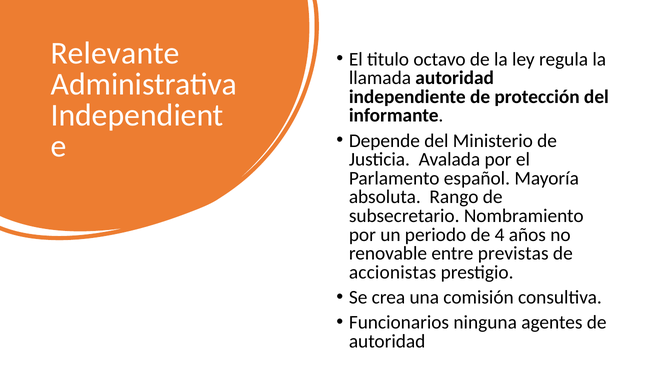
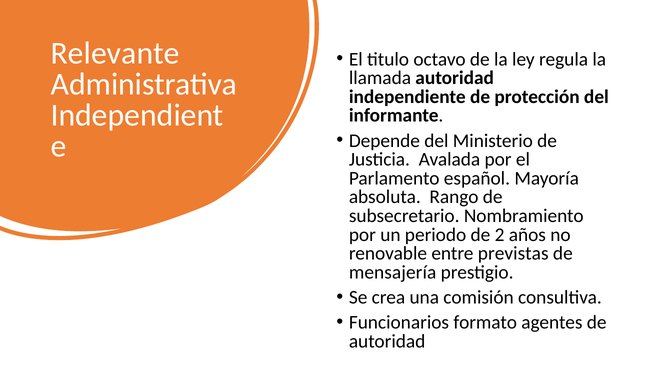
4: 4 -> 2
accionistas: accionistas -> mensajería
ninguna: ninguna -> formato
